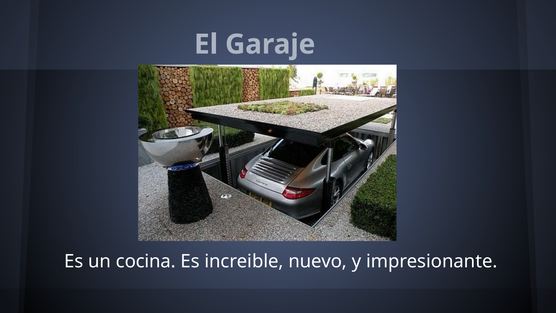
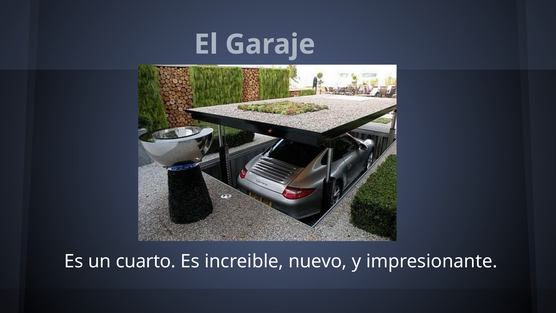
cocina: cocina -> cuarto
